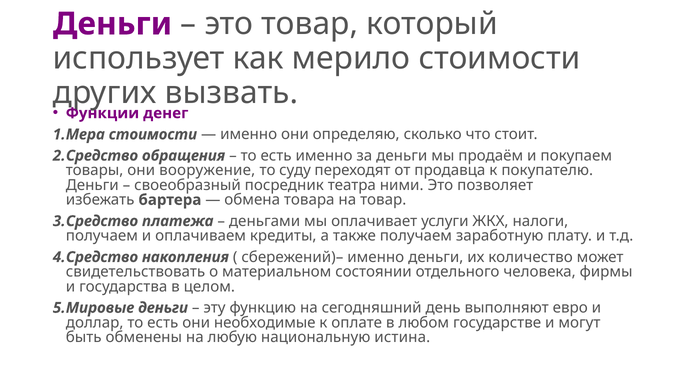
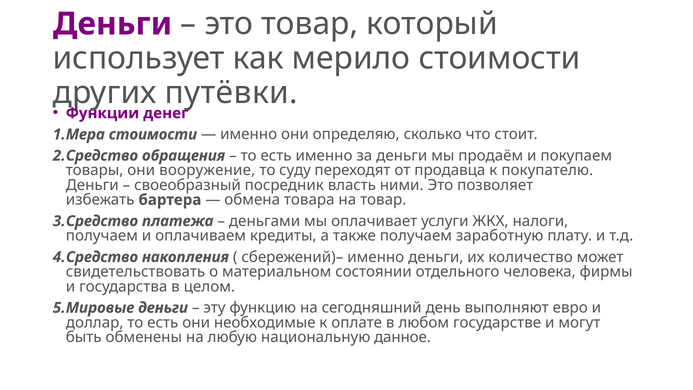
вызвать: вызвать -> путёвки
театра: театра -> власть
истина: истина -> данное
